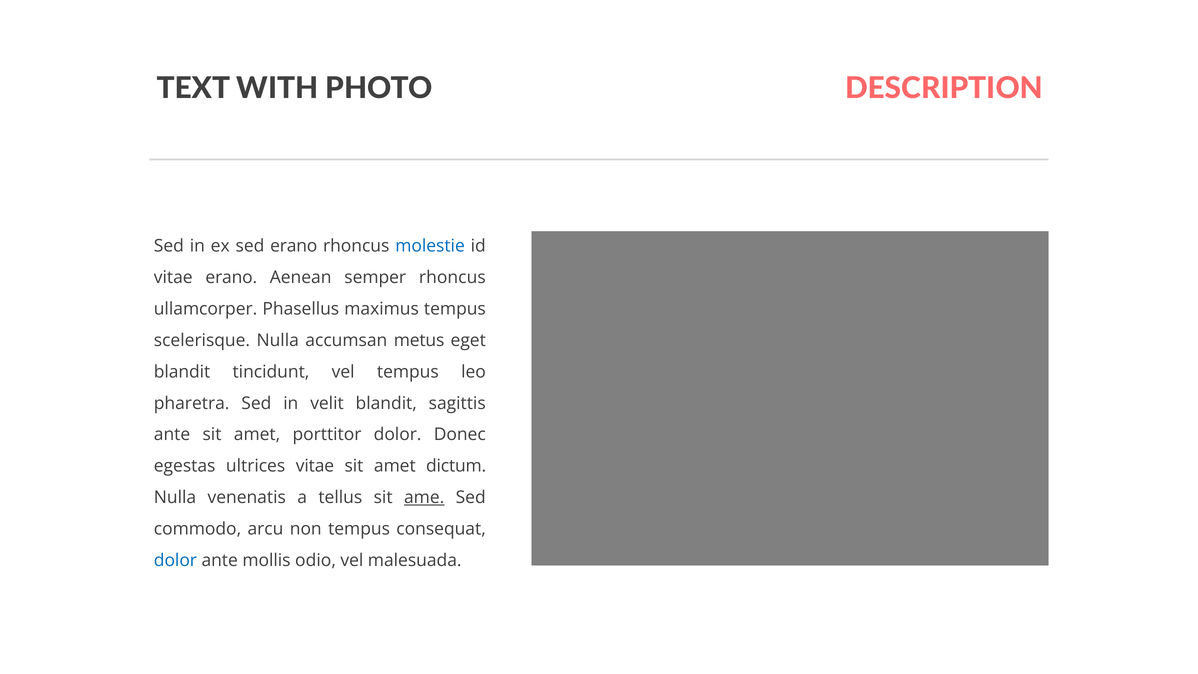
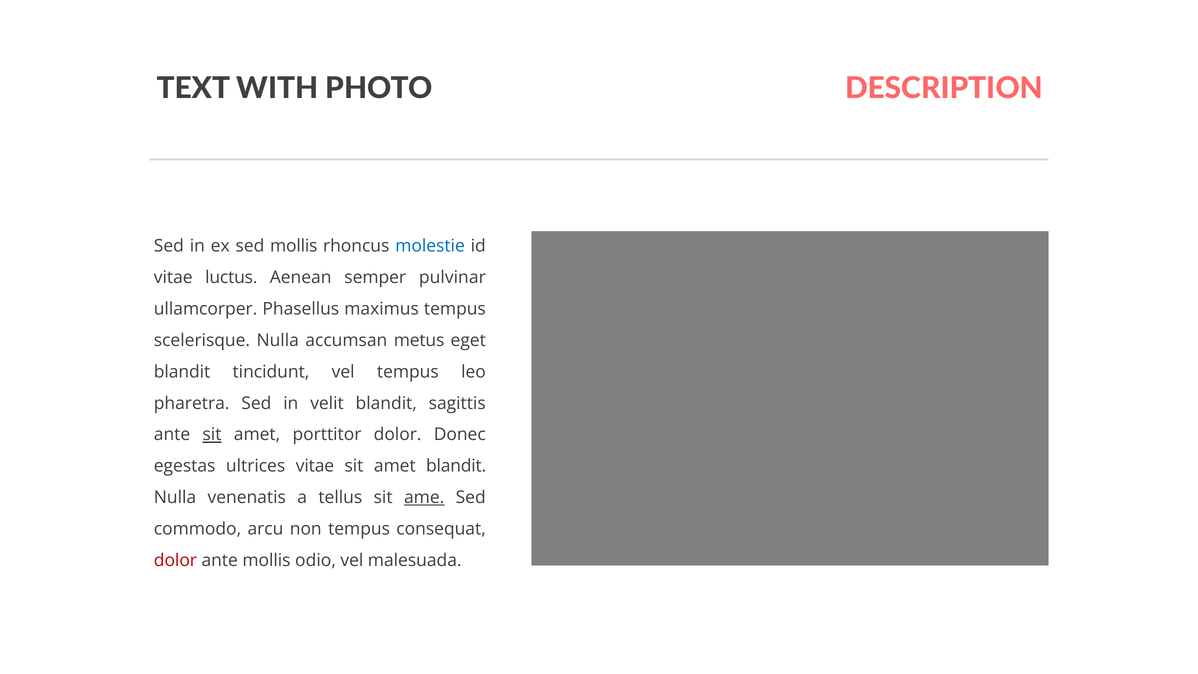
sed erano: erano -> mollis
vitae erano: erano -> luctus
semper rhoncus: rhoncus -> pulvinar
sit at (212, 435) underline: none -> present
amet dictum: dictum -> blandit
dolor at (175, 561) colour: blue -> red
